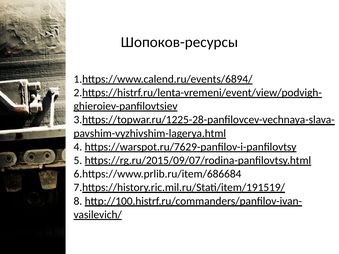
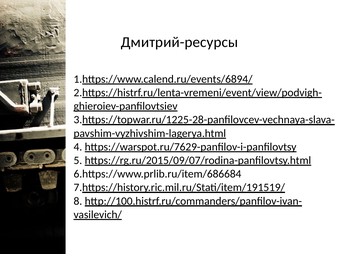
Шопоков-ресурсы: Шопоков-ресурсы -> Дмитрий-ресурсы
